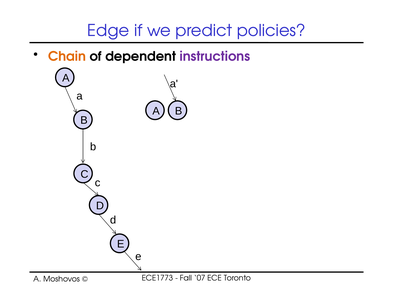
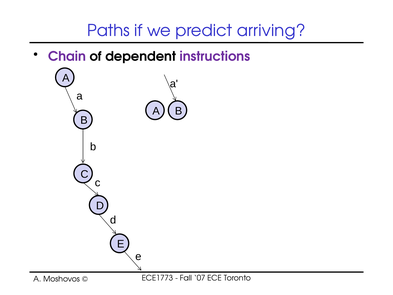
Edge: Edge -> Paths
policies: policies -> arriving
Chain colour: orange -> purple
